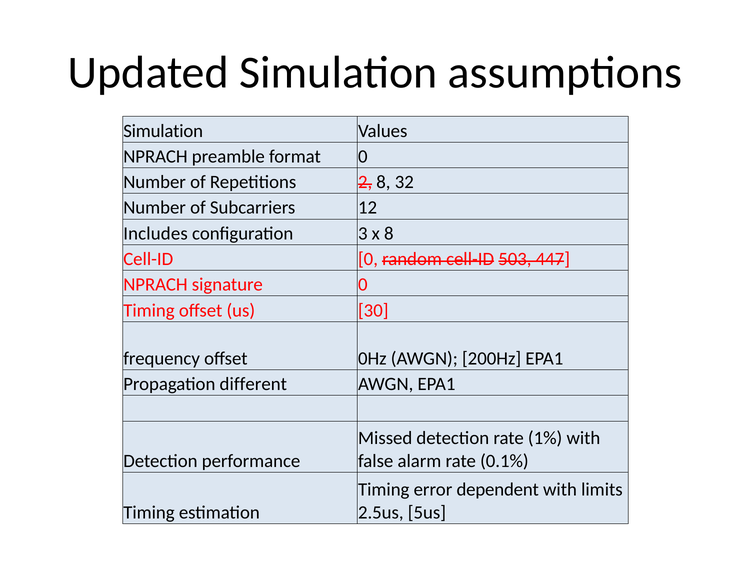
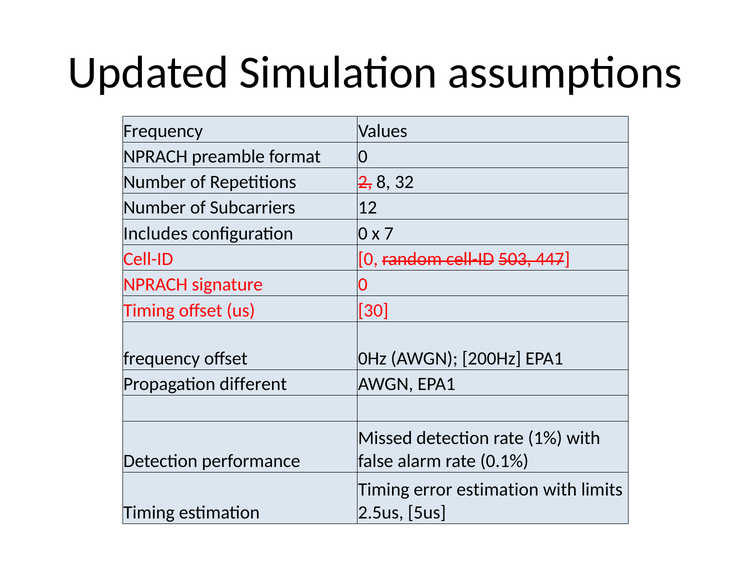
Simulation at (163, 131): Simulation -> Frequency
configuration 3: 3 -> 0
x 8: 8 -> 7
error dependent: dependent -> estimation
